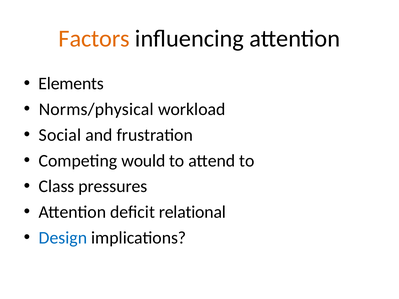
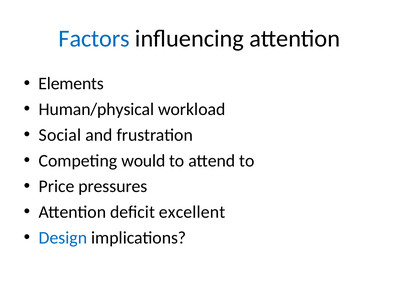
Factors colour: orange -> blue
Norms/physical: Norms/physical -> Human/physical
Class: Class -> Price
relational: relational -> excellent
